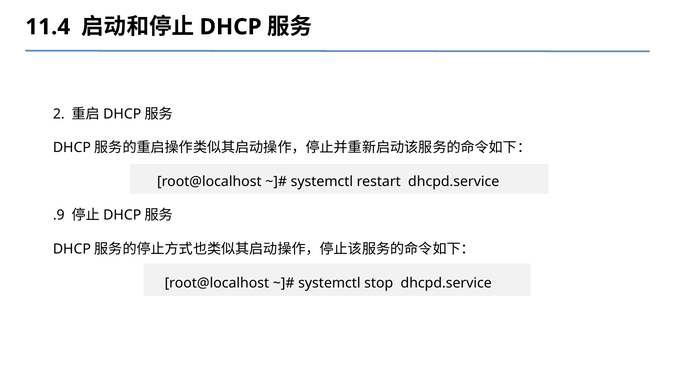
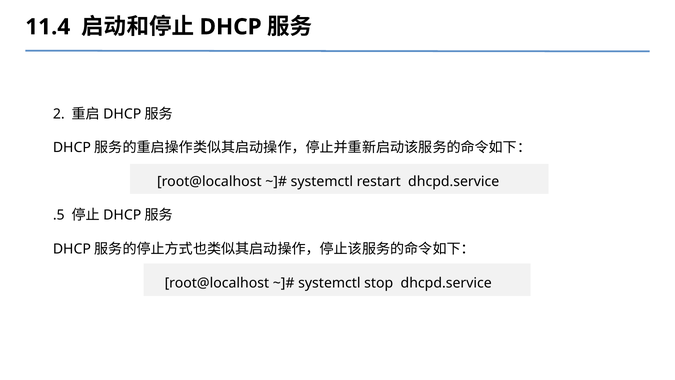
.9: .9 -> .5
